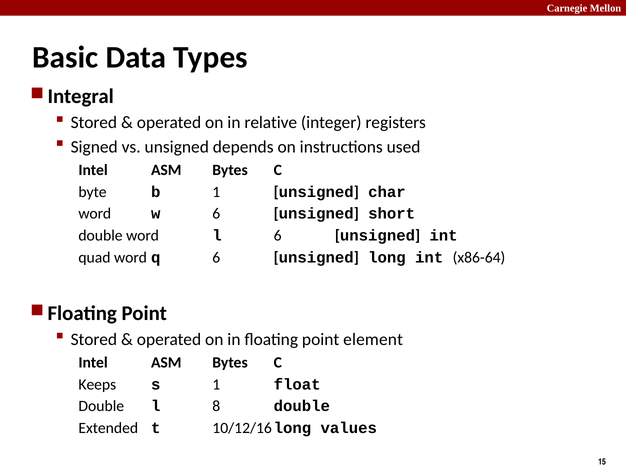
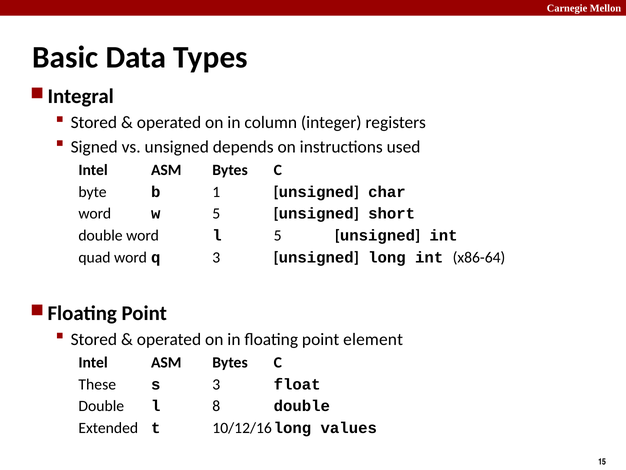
relative: relative -> column
w 6: 6 -> 5
l 6: 6 -> 5
q 6: 6 -> 3
Keeps: Keeps -> These
s 1: 1 -> 3
